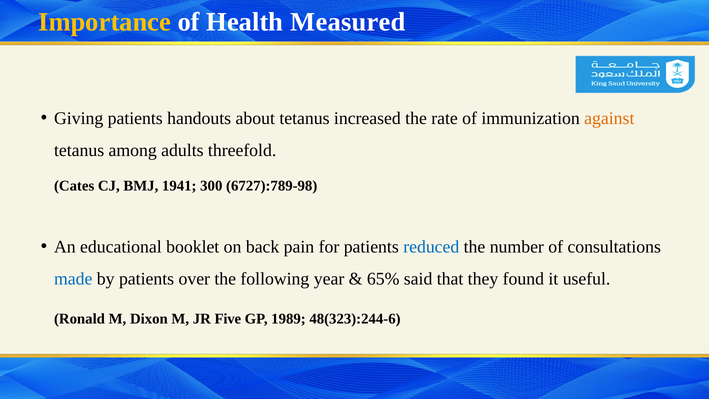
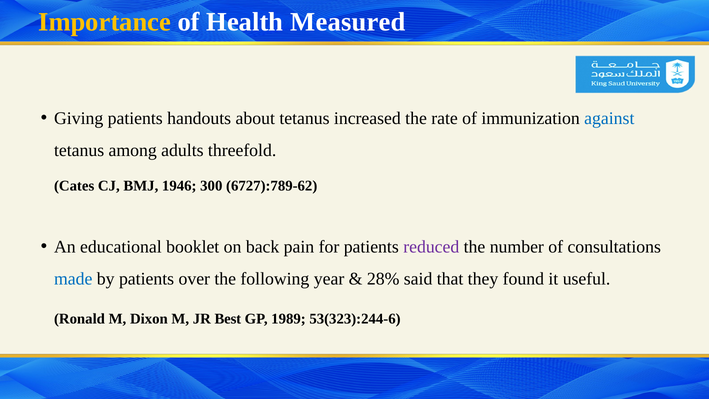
against colour: orange -> blue
1941: 1941 -> 1946
6727):789-98: 6727):789-98 -> 6727):789-62
reduced colour: blue -> purple
65%: 65% -> 28%
Five: Five -> Best
48(323):244-6: 48(323):244-6 -> 53(323):244-6
